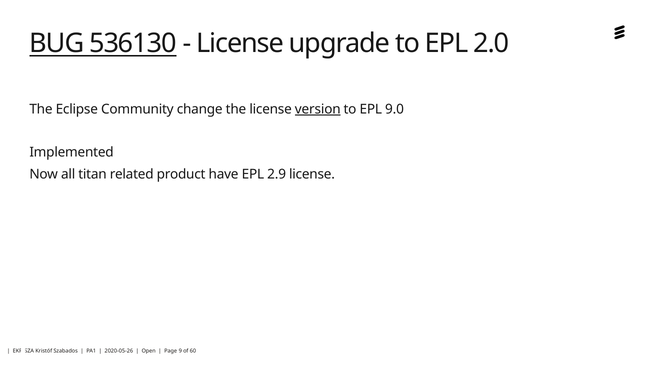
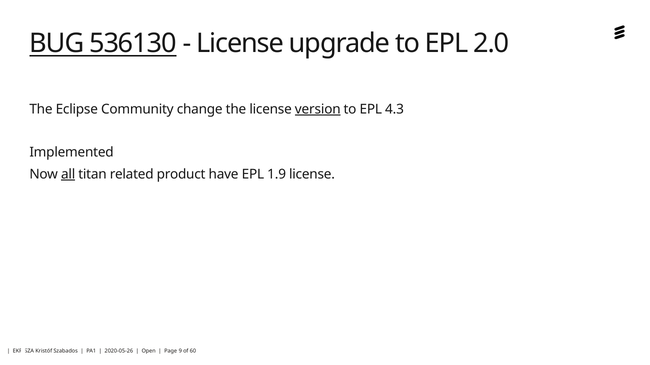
9.0: 9.0 -> 4.3
all underline: none -> present
2.9: 2.9 -> 1.9
